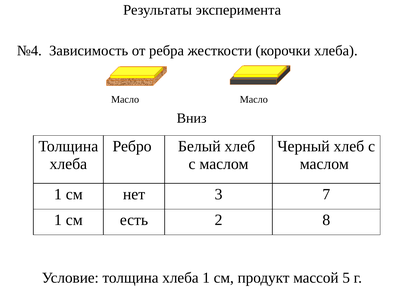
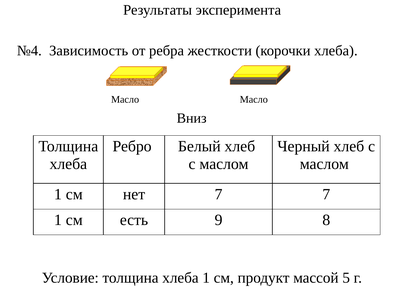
нет 3: 3 -> 7
2: 2 -> 9
